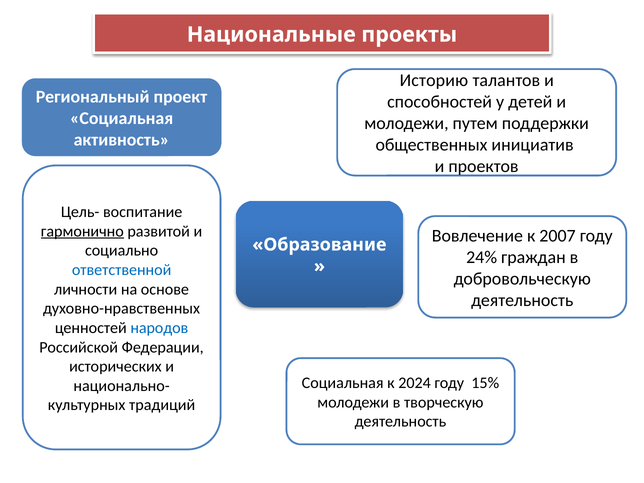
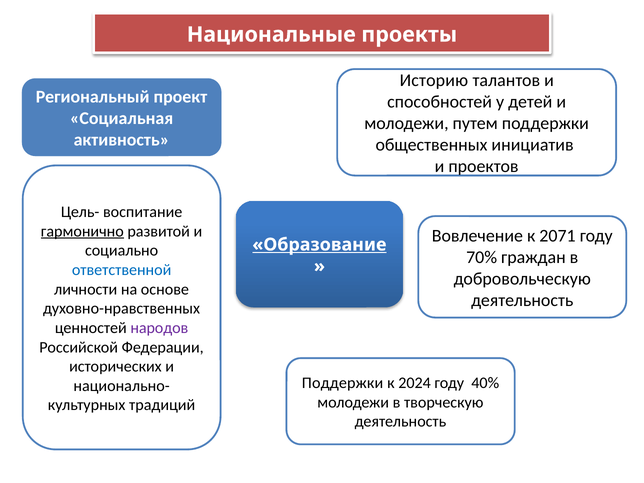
2007: 2007 -> 2071
Образование underline: none -> present
24%: 24% -> 70%
народов colour: blue -> purple
Социальная at (343, 383): Социальная -> Поддержки
15%: 15% -> 40%
